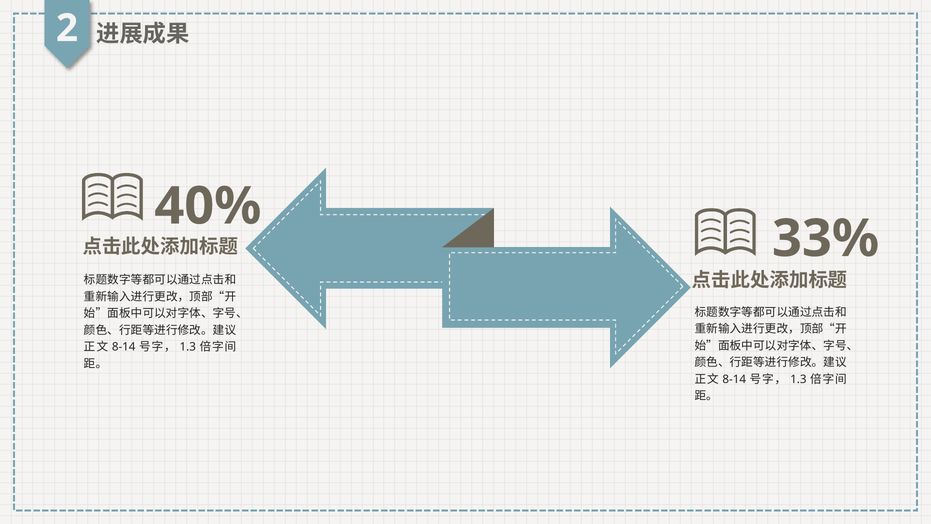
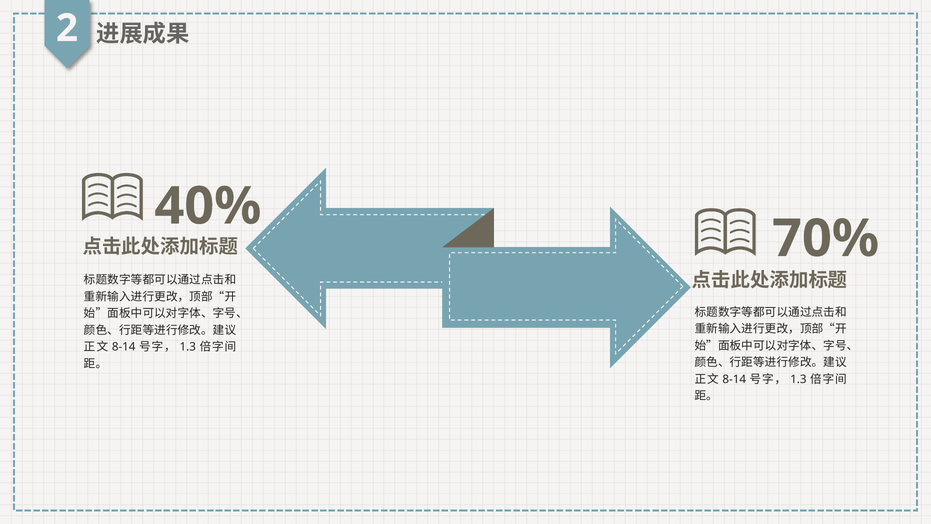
33%: 33% -> 70%
